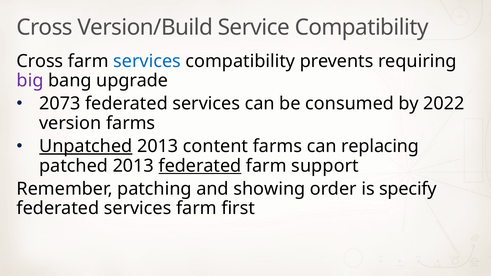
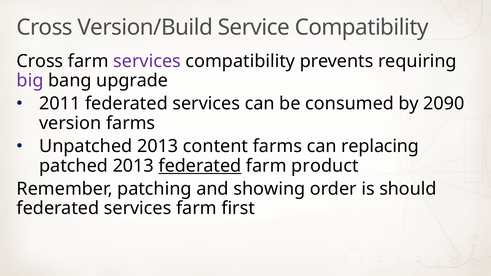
services at (147, 61) colour: blue -> purple
2073: 2073 -> 2011
2022: 2022 -> 2090
Unpatched underline: present -> none
support: support -> product
specify: specify -> should
